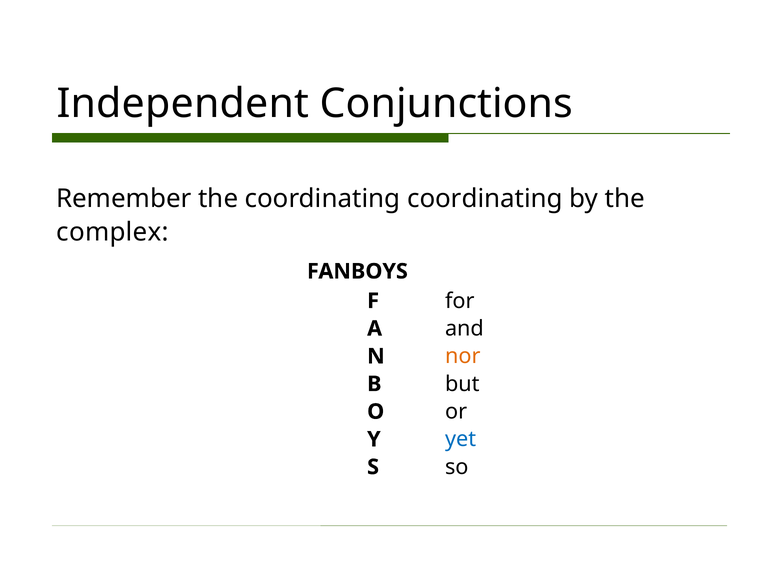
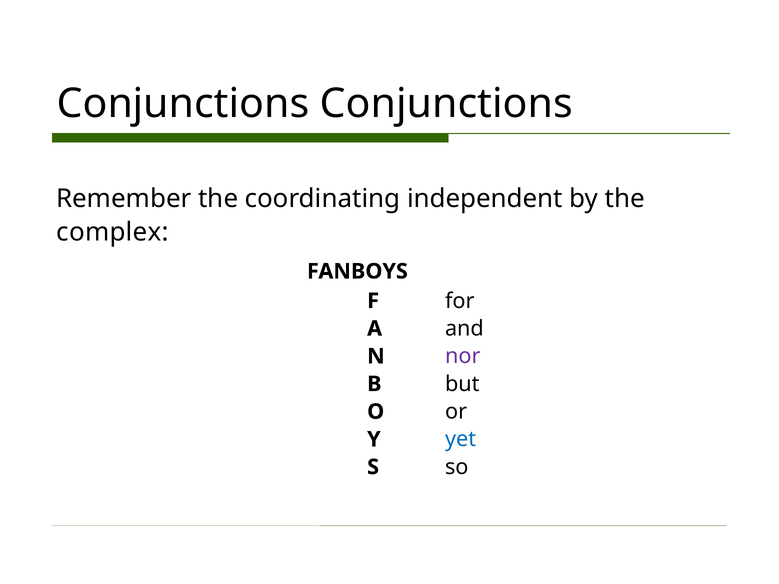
Independent at (183, 104): Independent -> Conjunctions
coordinating coordinating: coordinating -> independent
nor colour: orange -> purple
